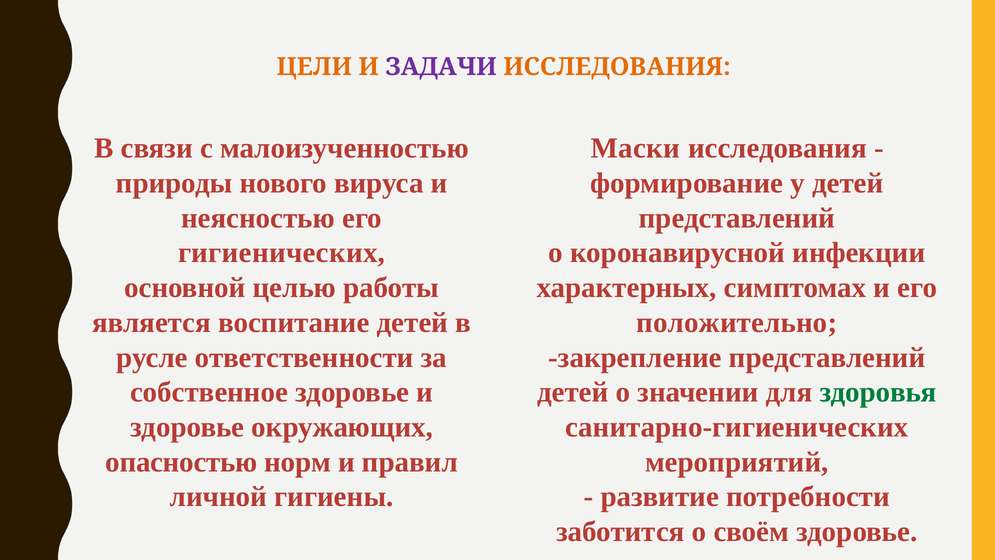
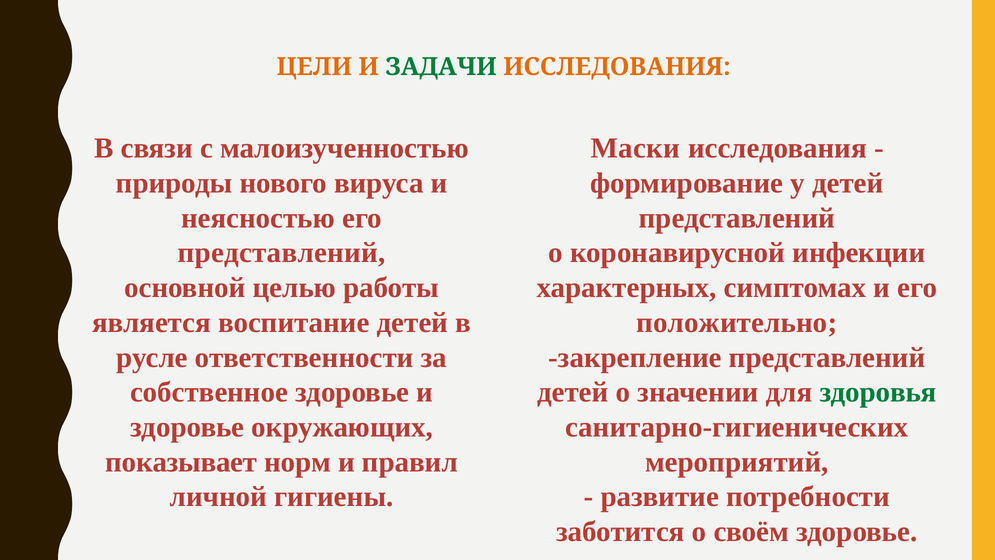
ЗАДАЧИ colour: purple -> green
гигиенических at (282, 253): гигиенических -> представлений
опасностью: опасностью -> показывает
